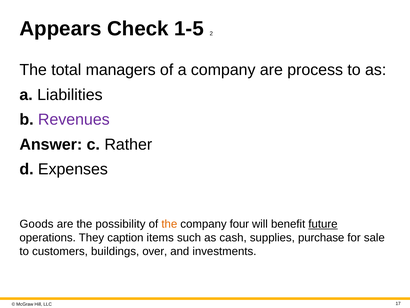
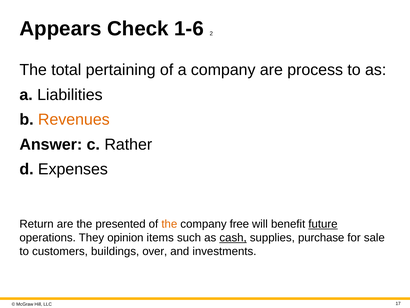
1-5: 1-5 -> 1-6
managers: managers -> pertaining
Revenues colour: purple -> orange
Goods: Goods -> Return
possibility: possibility -> presented
four: four -> free
caption: caption -> opinion
cash underline: none -> present
